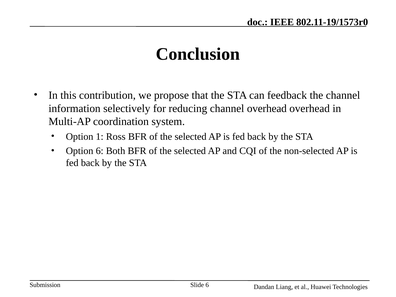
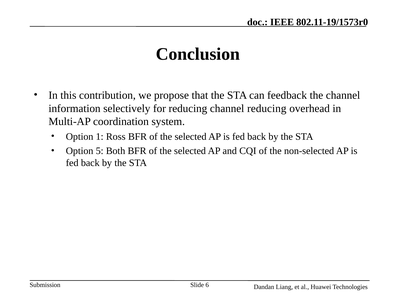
channel overhead: overhead -> reducing
Option 6: 6 -> 5
